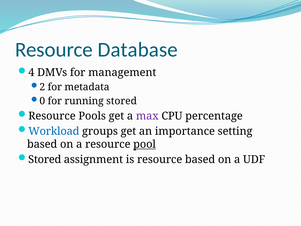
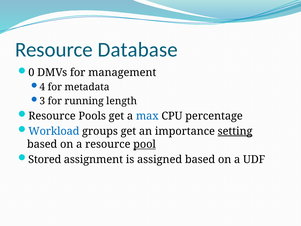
4: 4 -> 0
2: 2 -> 4
0: 0 -> 3
running stored: stored -> length
max colour: purple -> blue
setting underline: none -> present
is resource: resource -> assigned
